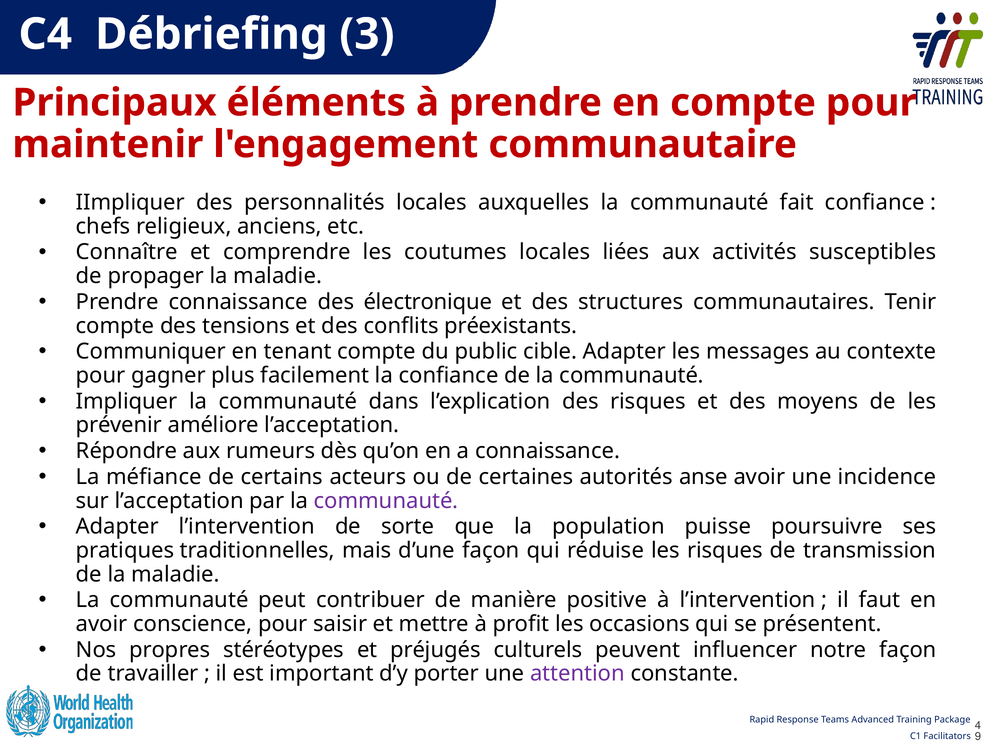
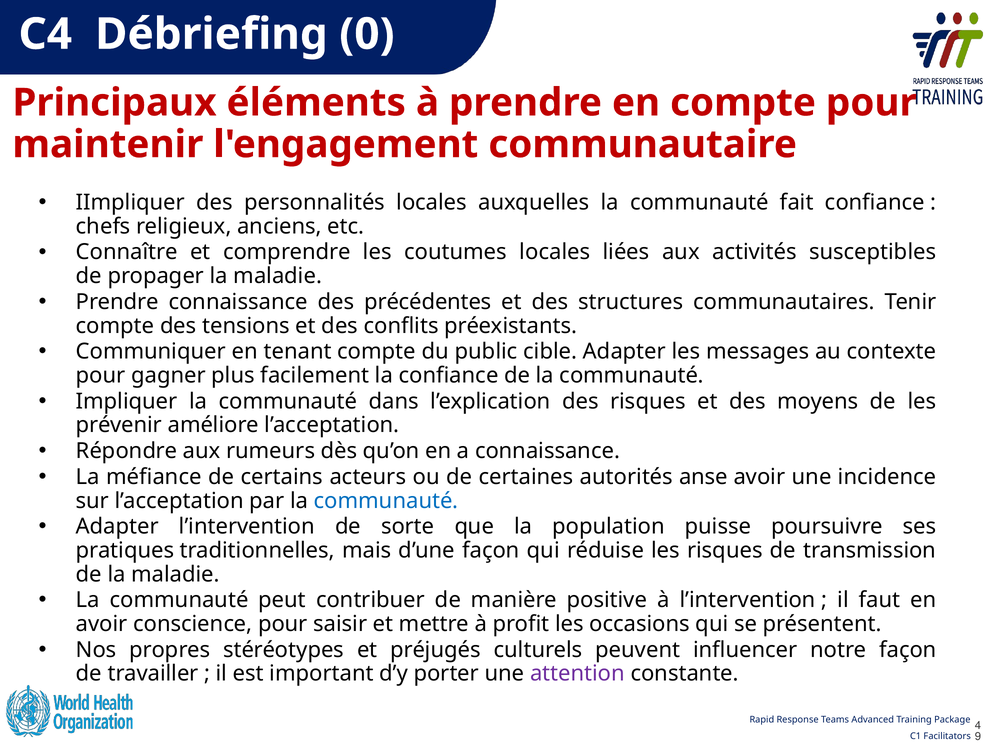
3: 3 -> 0
électronique: électronique -> précédentes
communauté at (386, 501) colour: purple -> blue
